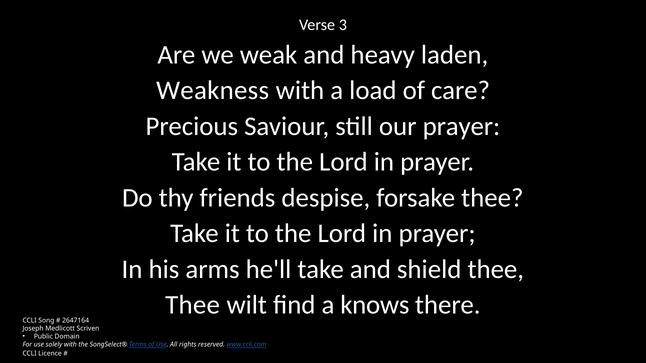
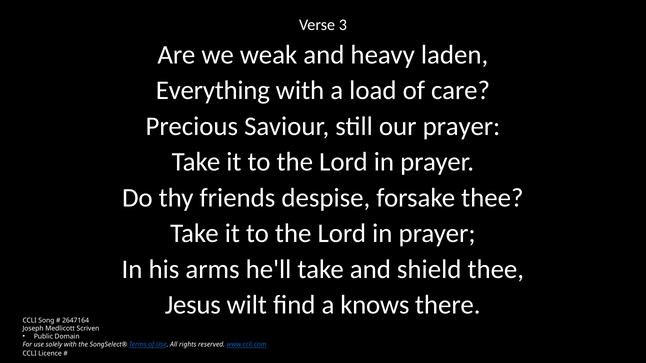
Weakness: Weakness -> Everything
Thee at (193, 305): Thee -> Jesus
